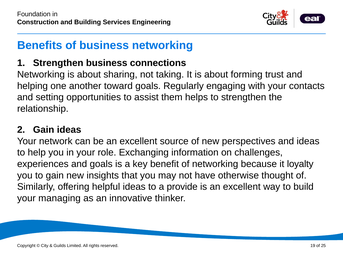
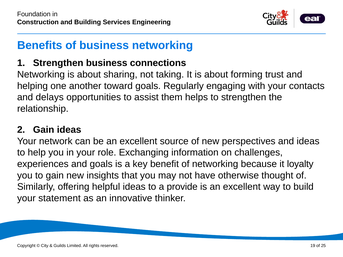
setting: setting -> delays
managing: managing -> statement
